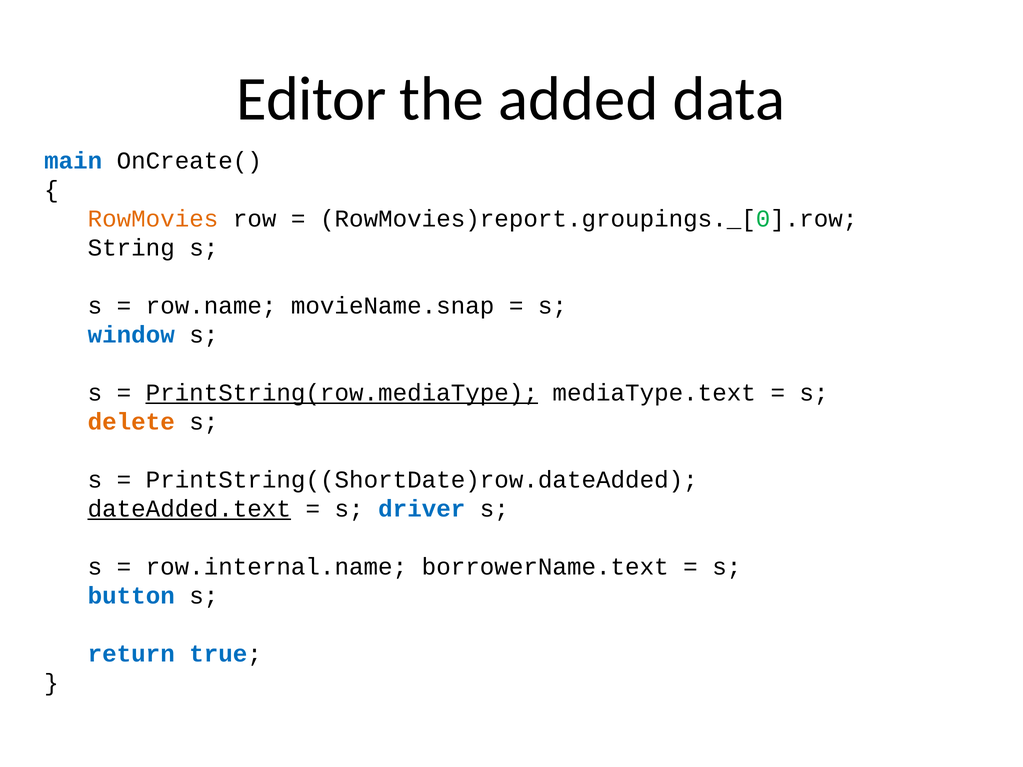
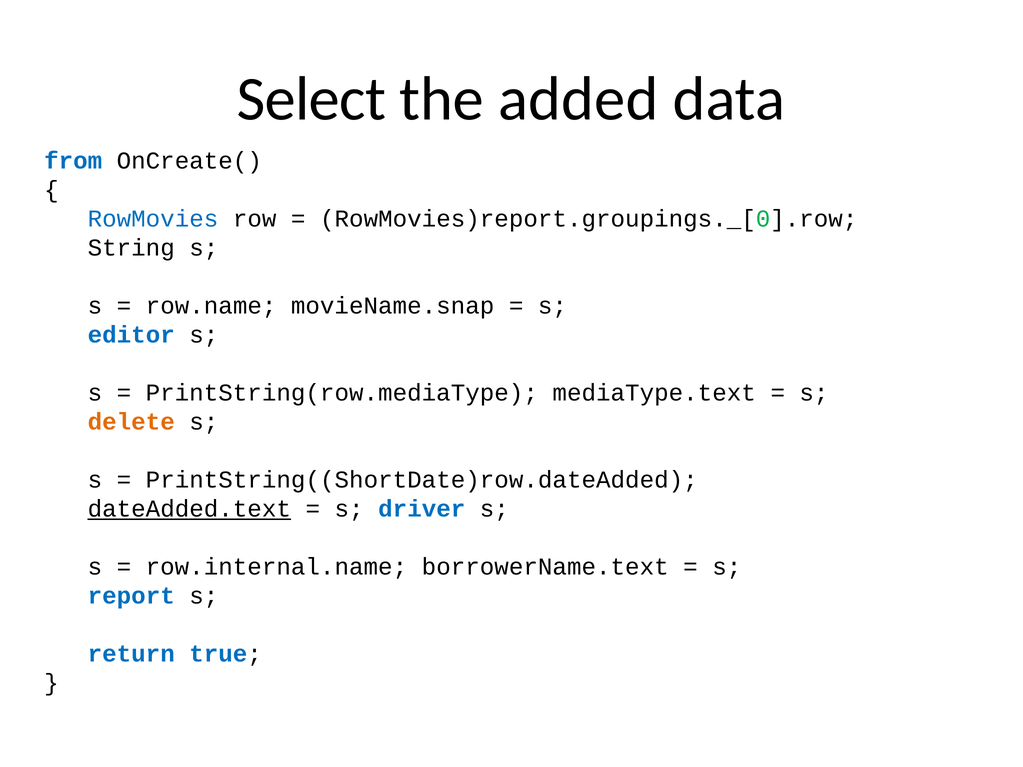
Editor: Editor -> Select
main: main -> from
RowMovies colour: orange -> blue
window: window -> editor
PrintString(row.mediaType underline: present -> none
button: button -> report
